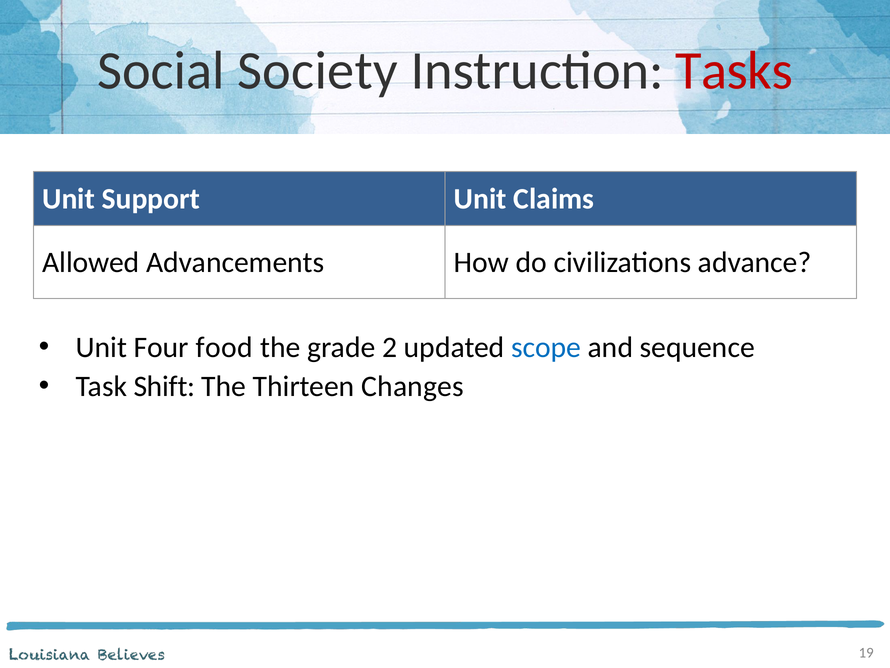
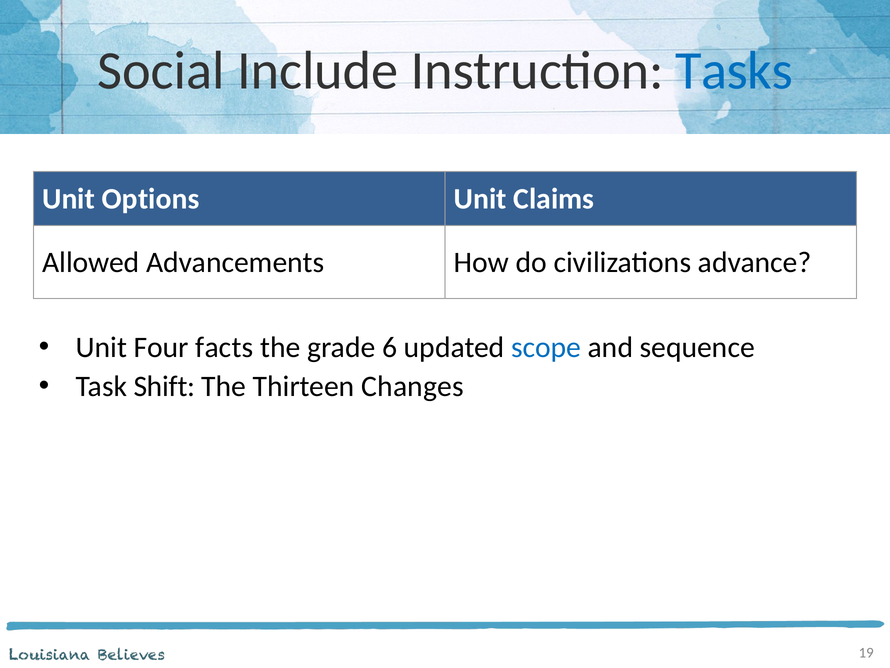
Society: Society -> Include
Tasks colour: red -> blue
Support: Support -> Options
food: food -> facts
2: 2 -> 6
